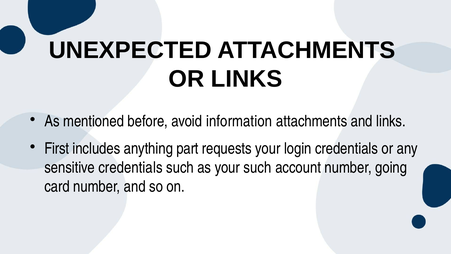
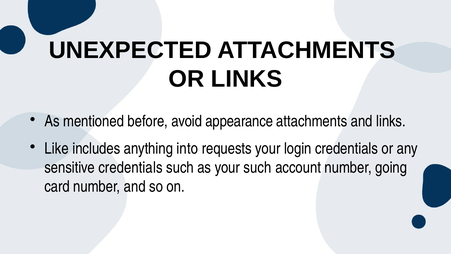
information: information -> appearance
First: First -> Like
part: part -> into
